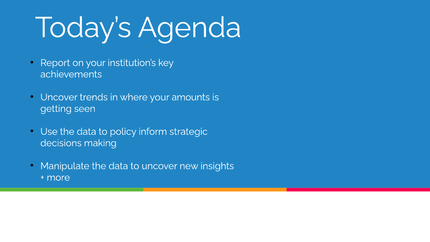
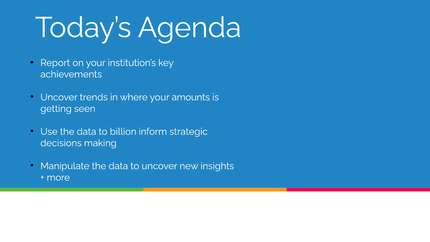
policy: policy -> billion
